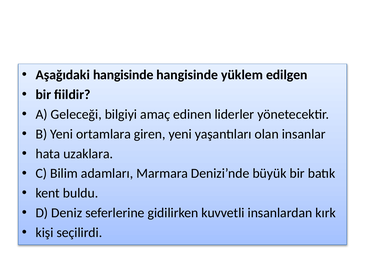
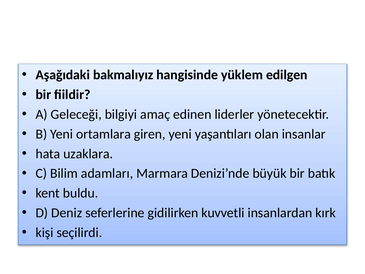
Aşağıdaki hangisinde: hangisinde -> bakmalıyız
